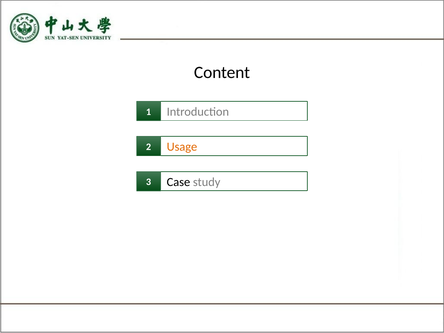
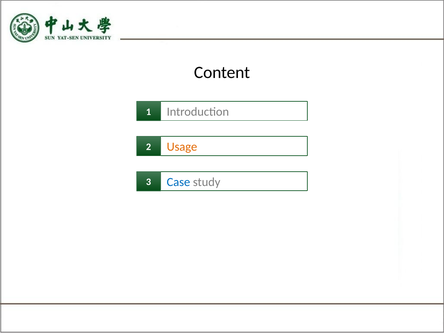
Case colour: black -> blue
